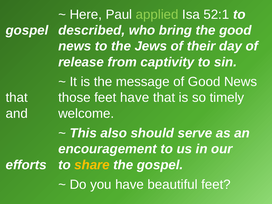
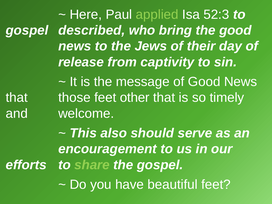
52:1: 52:1 -> 52:3
feet have: have -> other
share colour: yellow -> light green
